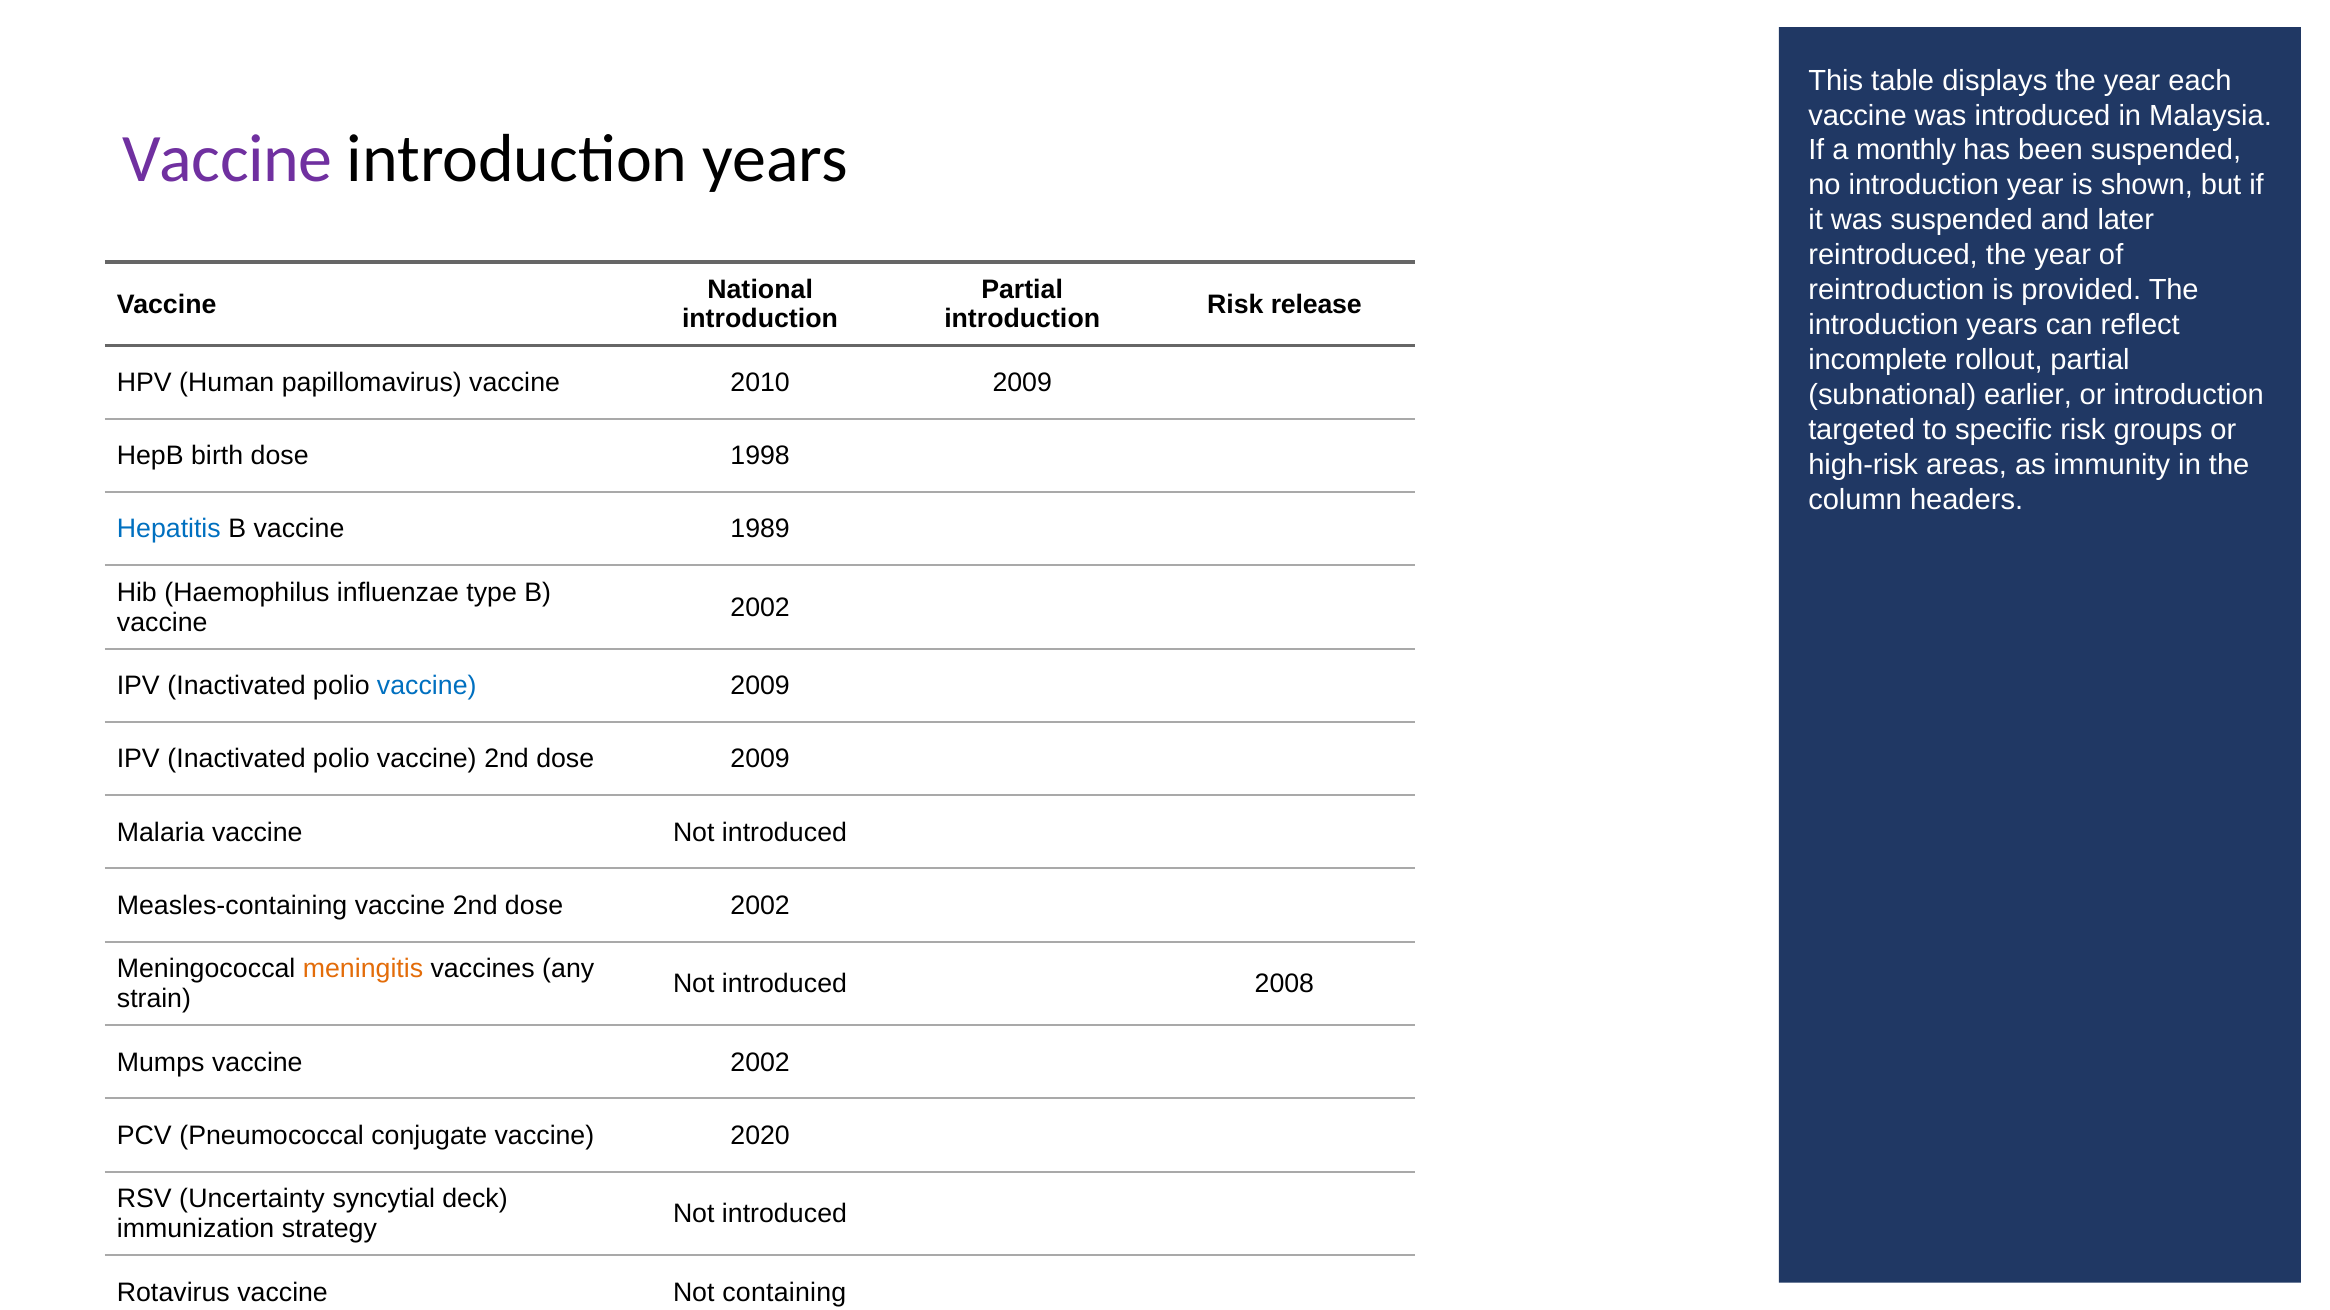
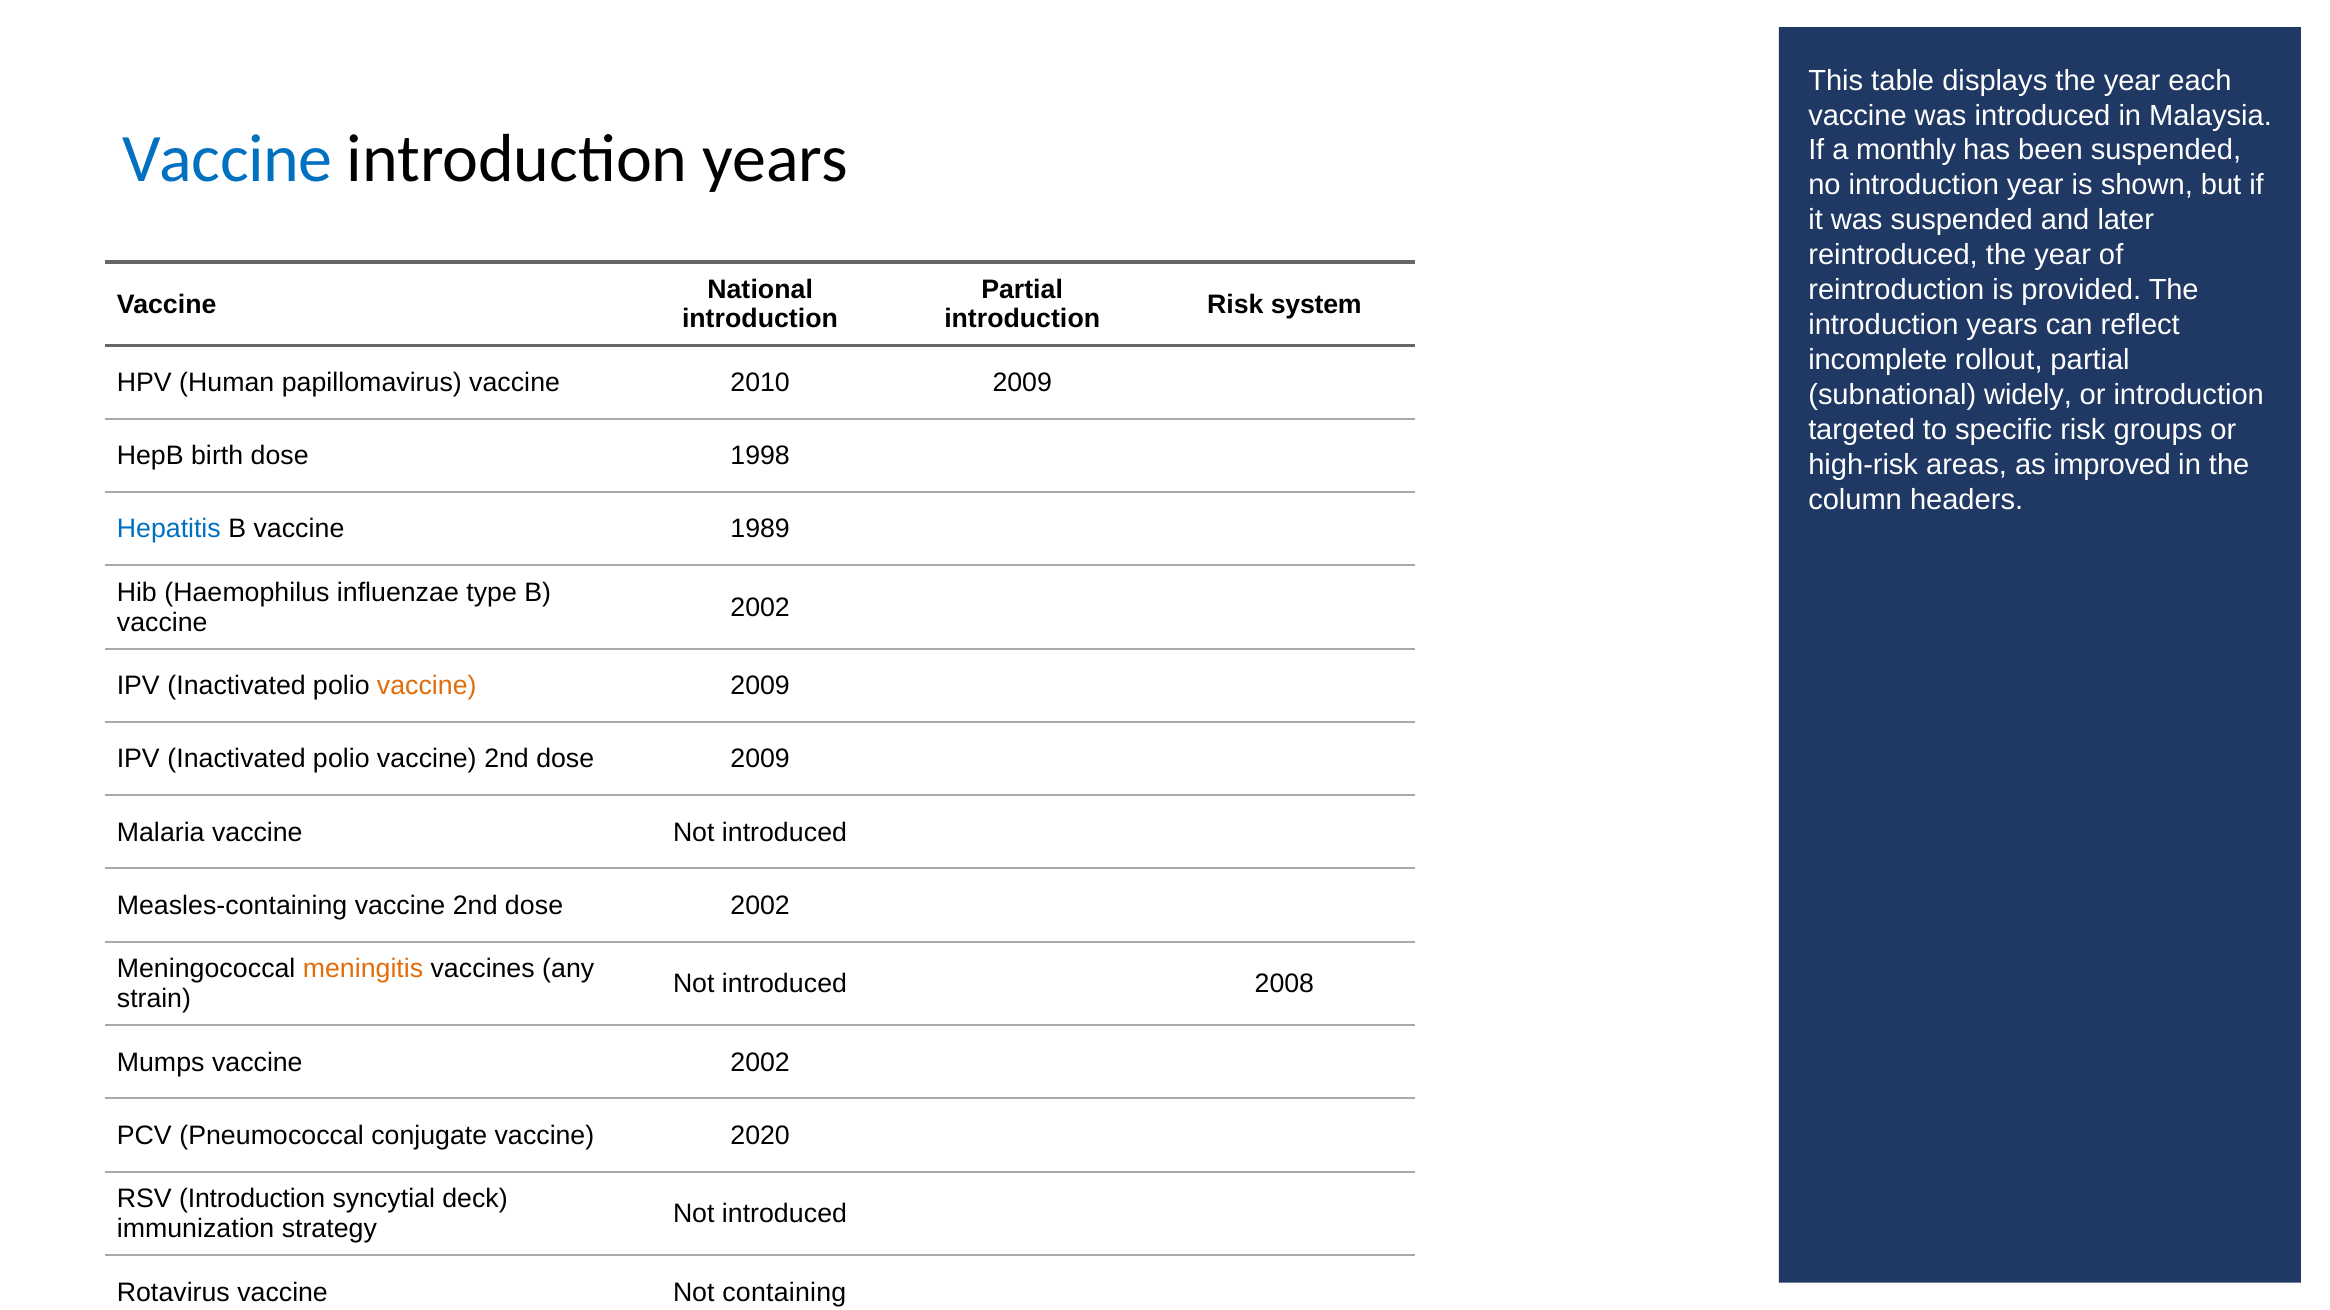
Vaccine at (227, 159) colour: purple -> blue
release: release -> system
earlier: earlier -> widely
immunity: immunity -> improved
vaccine at (427, 686) colour: blue -> orange
RSV Uncertainty: Uncertainty -> Introduction
